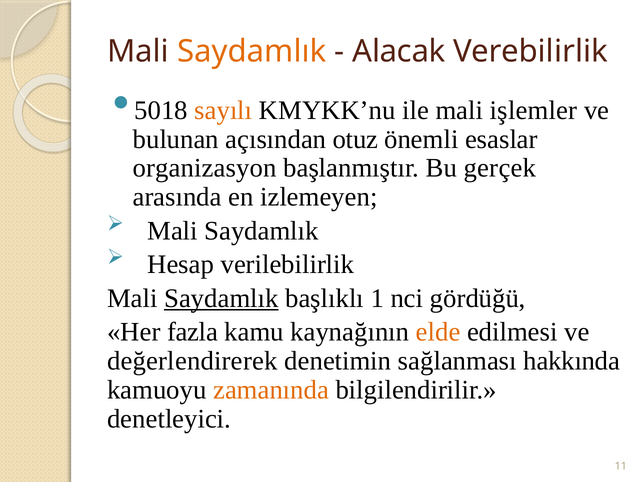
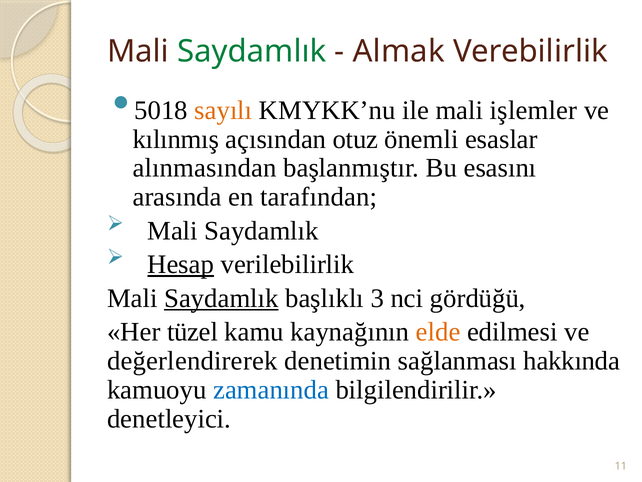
Saydamlık at (252, 51) colour: orange -> green
Alacak: Alacak -> Almak
bulunan: bulunan -> kılınmış
organizasyon: organizasyon -> alınmasından
gerçek: gerçek -> esasını
izlemeyen: izlemeyen -> tarafından
Hesap underline: none -> present
1: 1 -> 3
fazla: fazla -> tüzel
zamanında colour: orange -> blue
